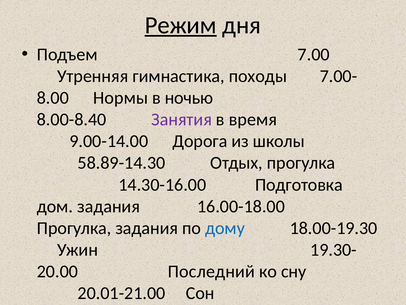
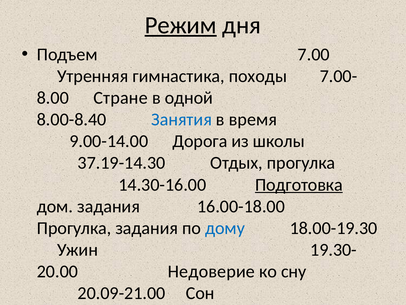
Нормы: Нормы -> Стране
ночью: ночью -> одной
Занятия colour: purple -> blue
58.89-14.30: 58.89-14.30 -> 37.19-14.30
Подготовка underline: none -> present
Последний: Последний -> Недоверие
20.01-21.00: 20.01-21.00 -> 20.09-21.00
